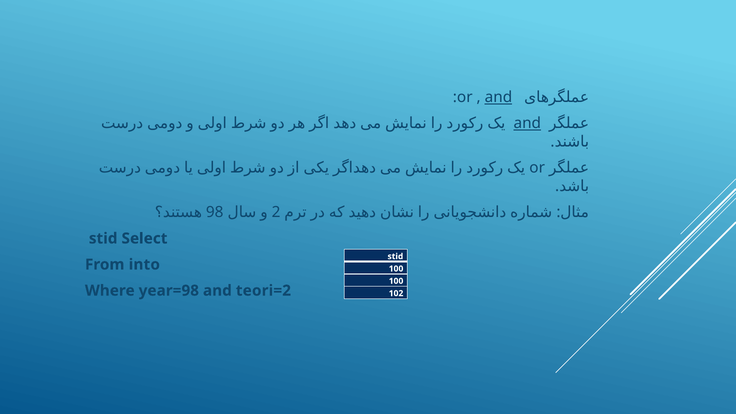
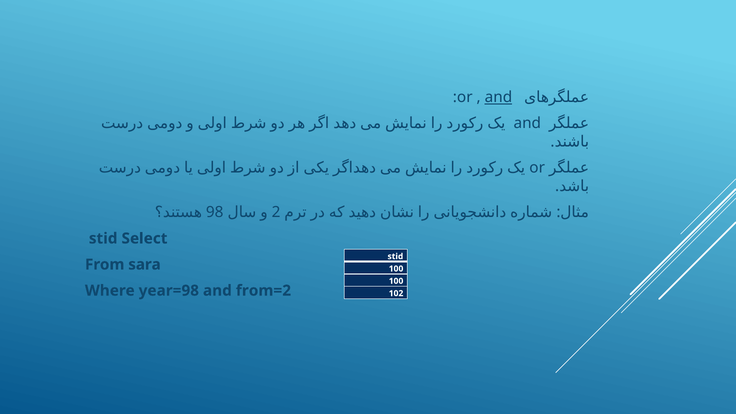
and at (527, 123) underline: present -> none
into: into -> sara
teori=2: teori=2 -> from=2
